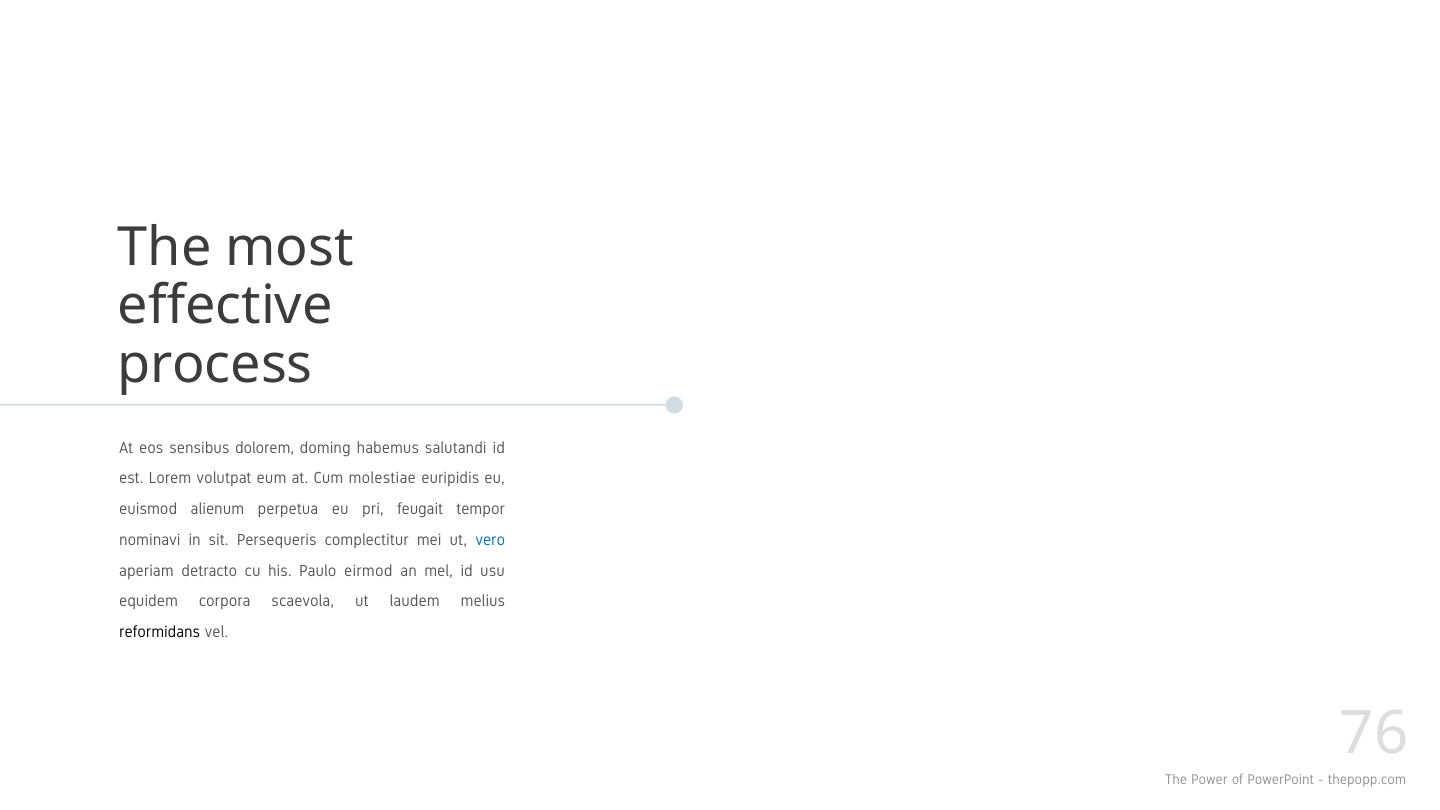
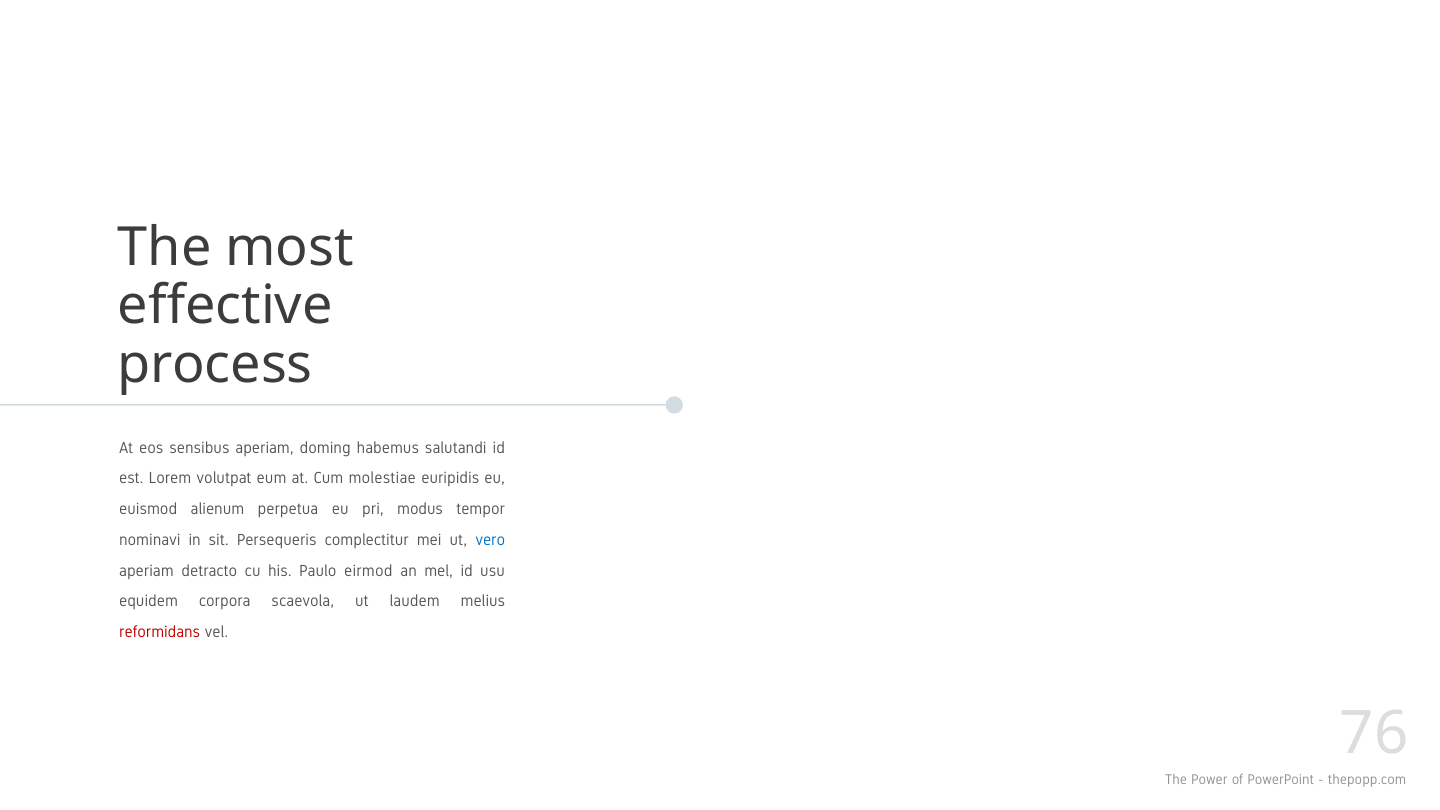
sensibus dolorem: dolorem -> aperiam
feugait: feugait -> modus
reformidans colour: black -> red
